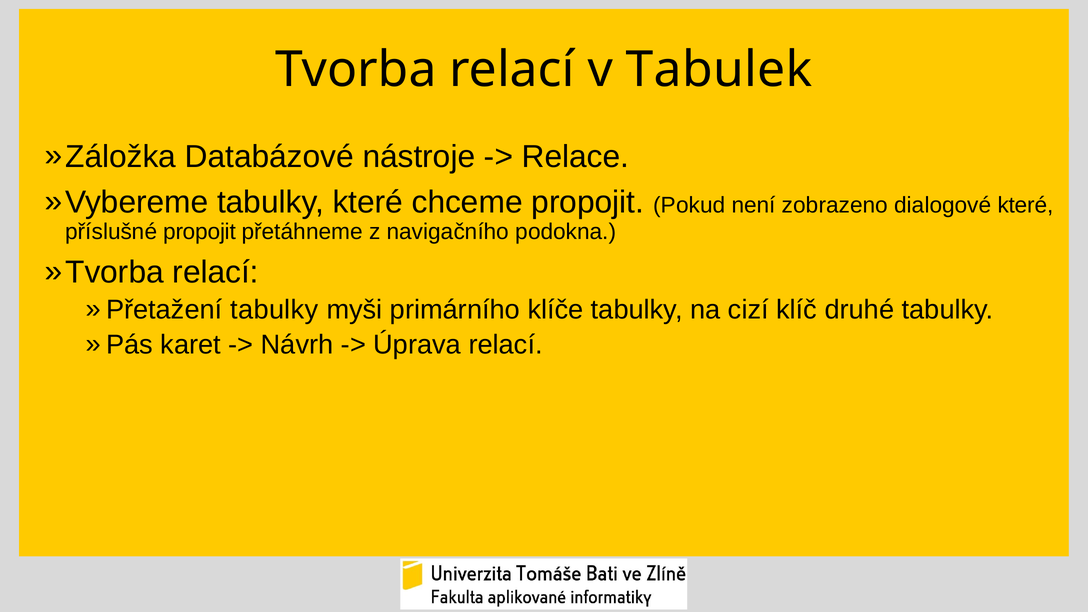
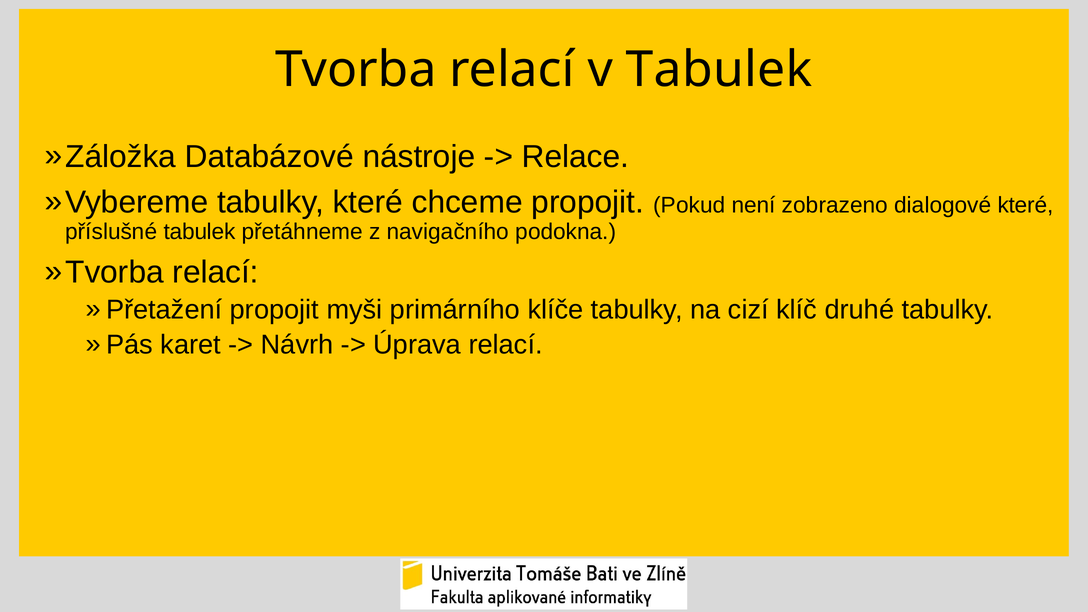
příslušné propojit: propojit -> tabulek
tabulky at (274, 310): tabulky -> propojit
